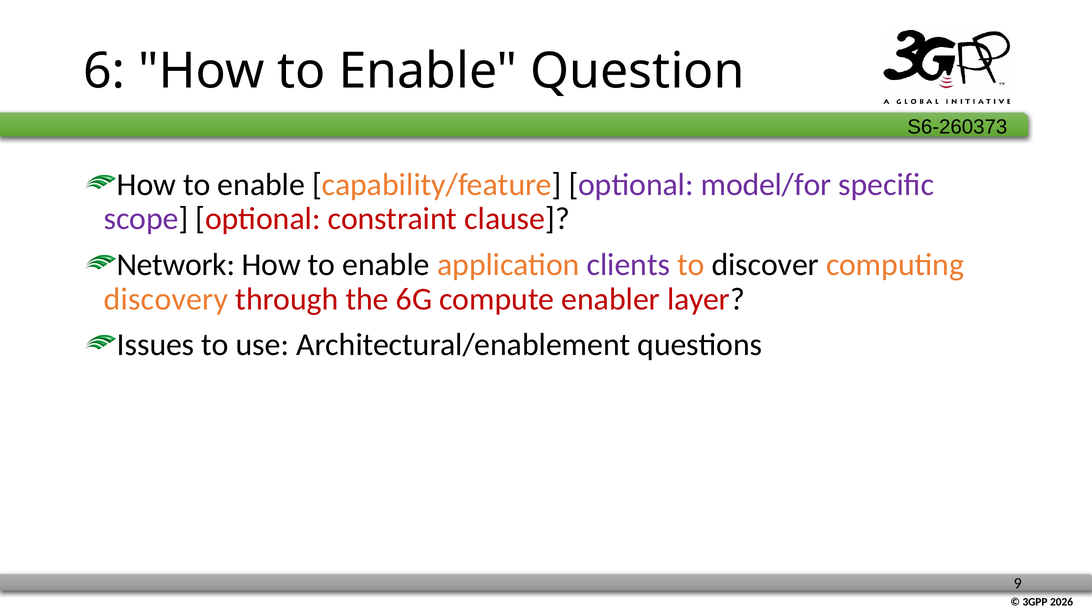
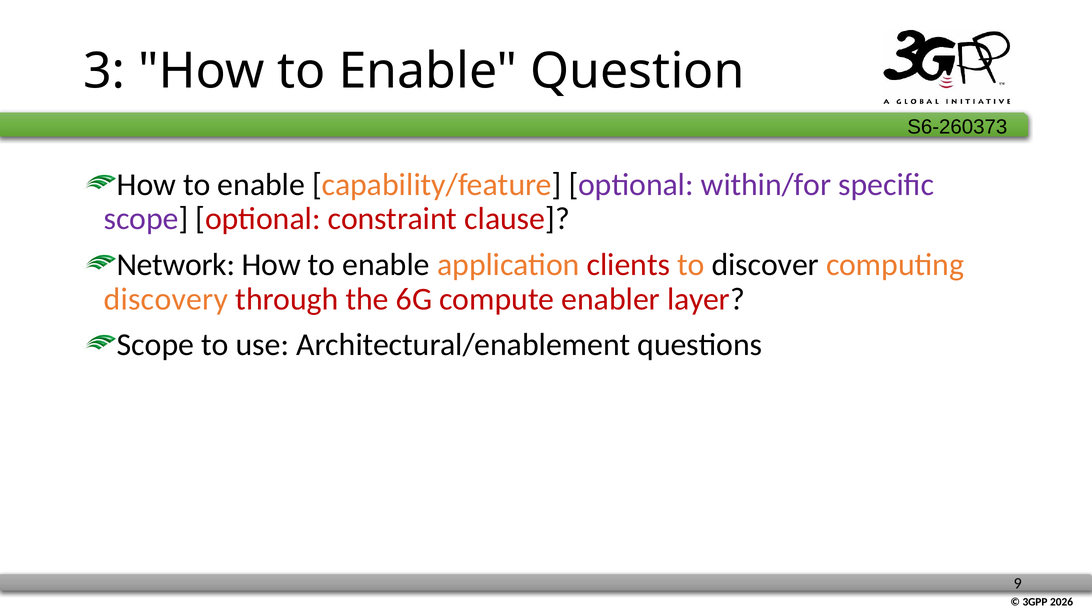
6: 6 -> 3
model/for: model/for -> within/for
clients colour: purple -> red
Issues at (156, 345): Issues -> Scope
